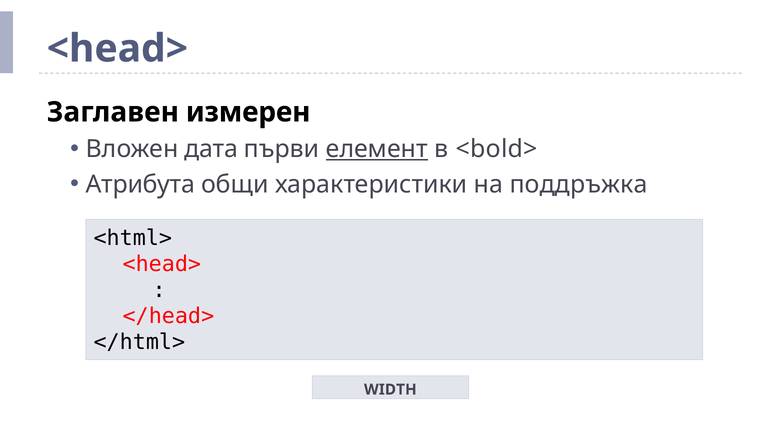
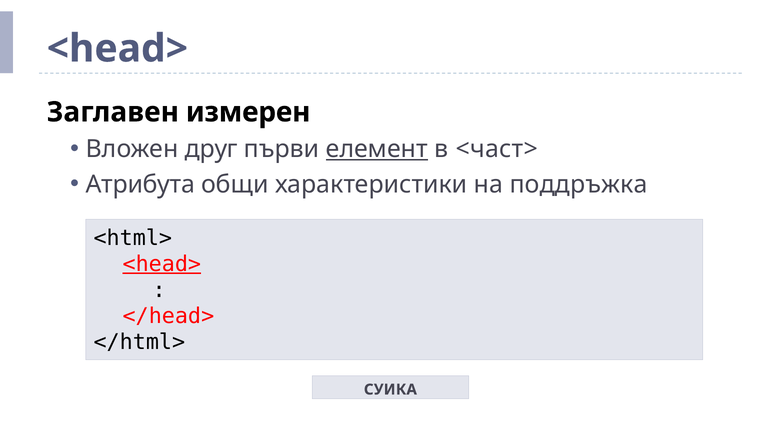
дата: дата -> друг
<bold>: <bold> -> <част>
<head> at (162, 264) underline: none -> present
WIDTH: WIDTH -> СУИКА
